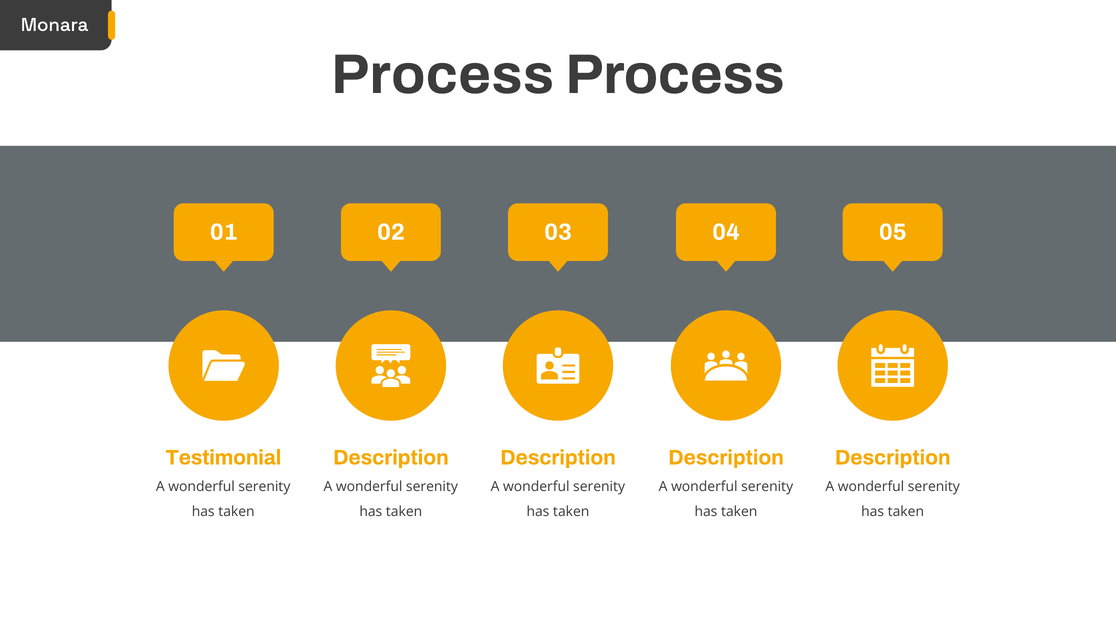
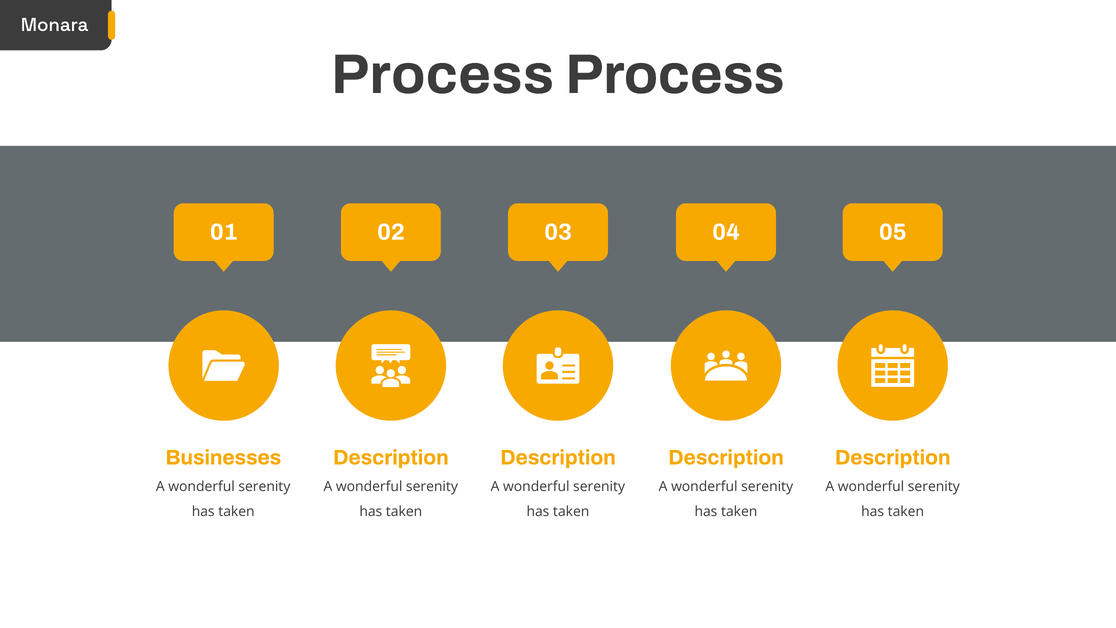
Testimonial: Testimonial -> Businesses
